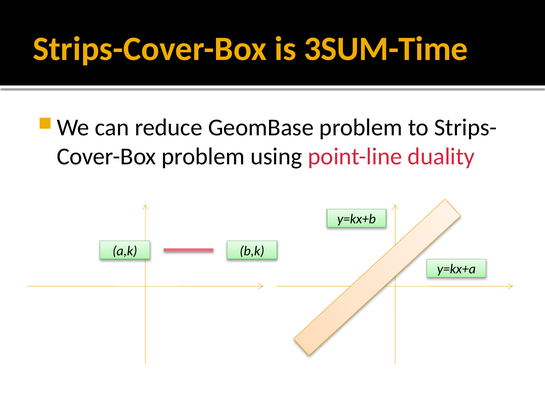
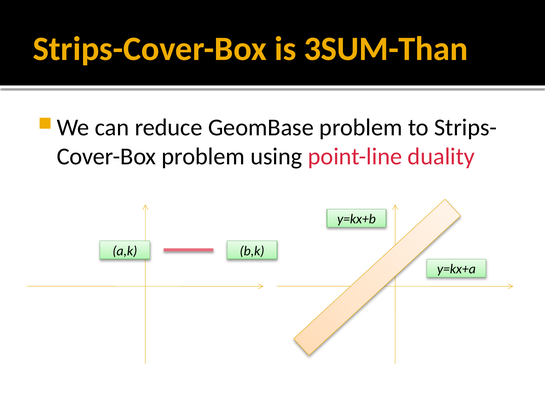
3SUM-Time: 3SUM-Time -> 3SUM-Than
